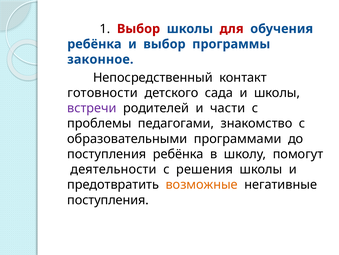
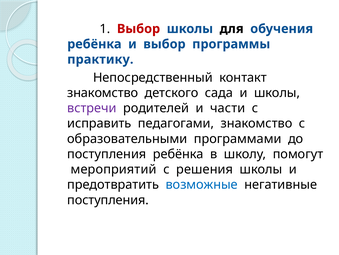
для colour: red -> black
законное: законное -> практику
готовности at (103, 93): готовности -> знакомство
проблемы: проблемы -> исправить
деятельности: деятельности -> мероприятий
возможные colour: orange -> blue
